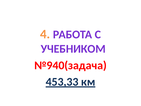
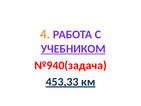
УЧЕБНИКОМ underline: none -> present
